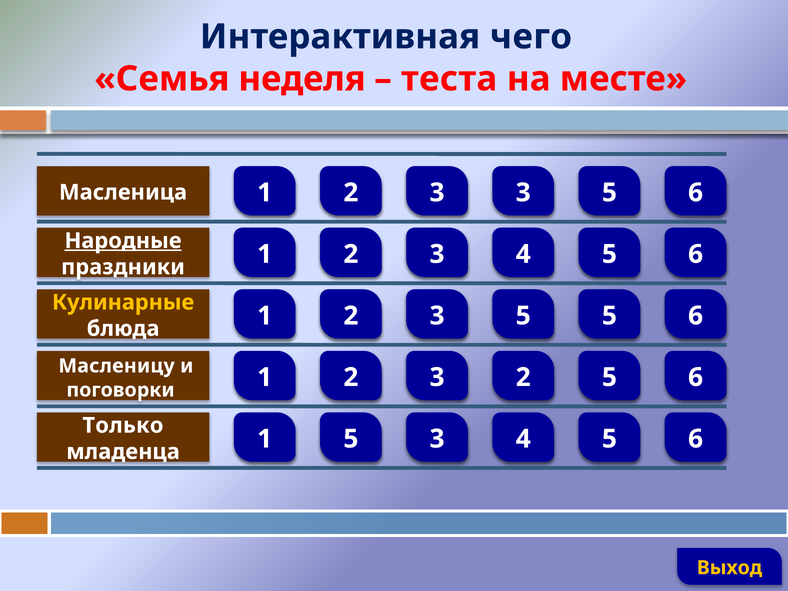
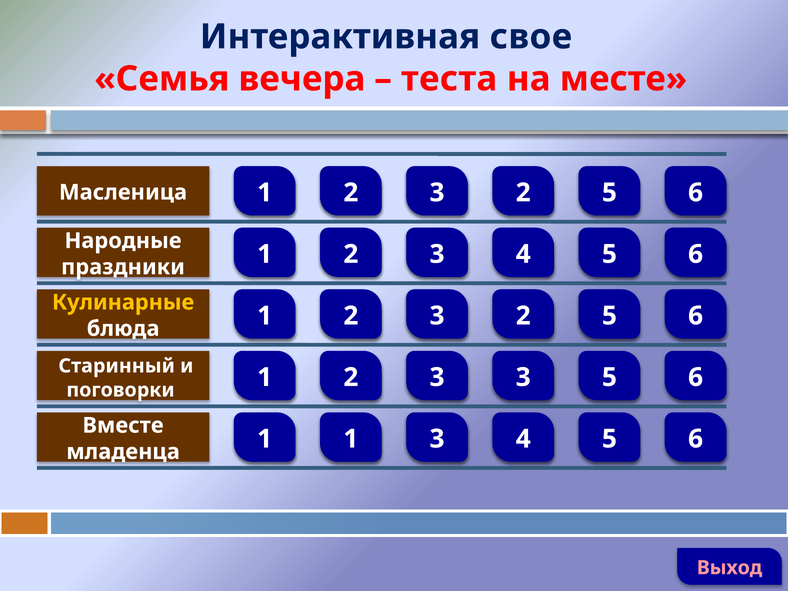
чего: чего -> свое
неделя: неделя -> вечера
3 at (523, 193): 3 -> 2
Народные underline: present -> none
5 at (523, 316): 5 -> 2
Масленицу: Масленицу -> Старинный
3 2: 2 -> 3
Только: Только -> Вместе
1 5: 5 -> 1
Выход colour: yellow -> pink
